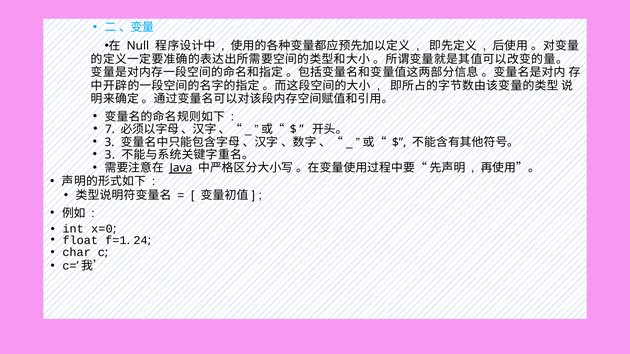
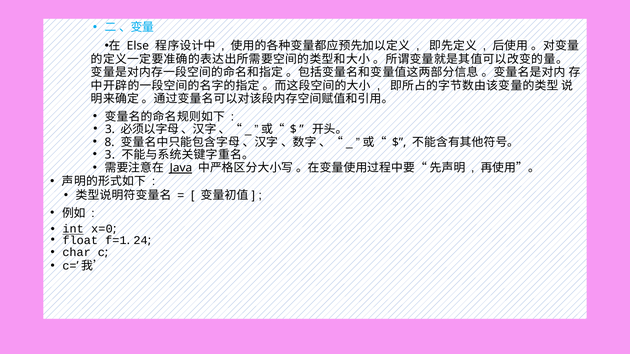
Null: Null -> Else
7 at (110, 129): 7 -> 3
3 at (110, 142): 3 -> 8
int underline: none -> present
